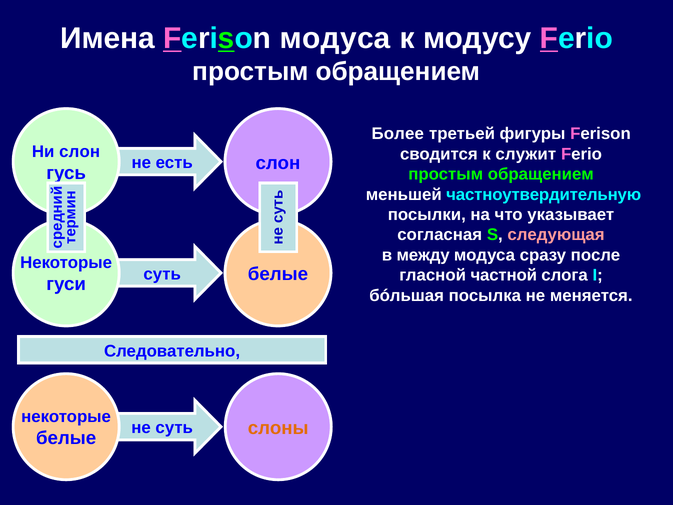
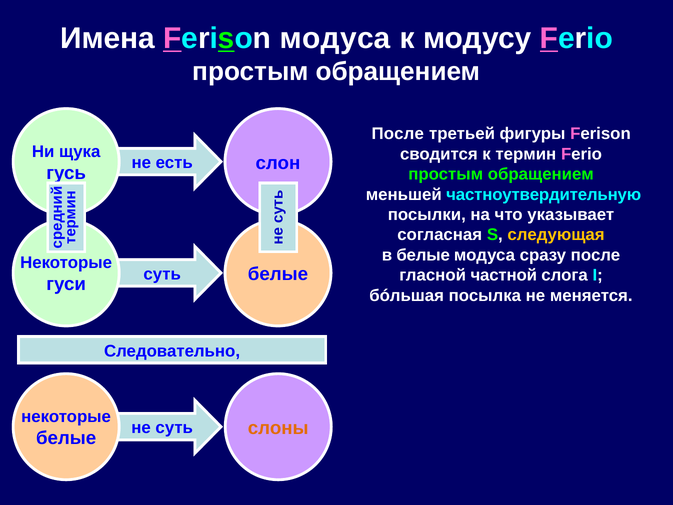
Более at (398, 134): Более -> После
Ни слон: слон -> щука
служит: служит -> термин
следующая colour: pink -> yellow
в между: между -> белые
